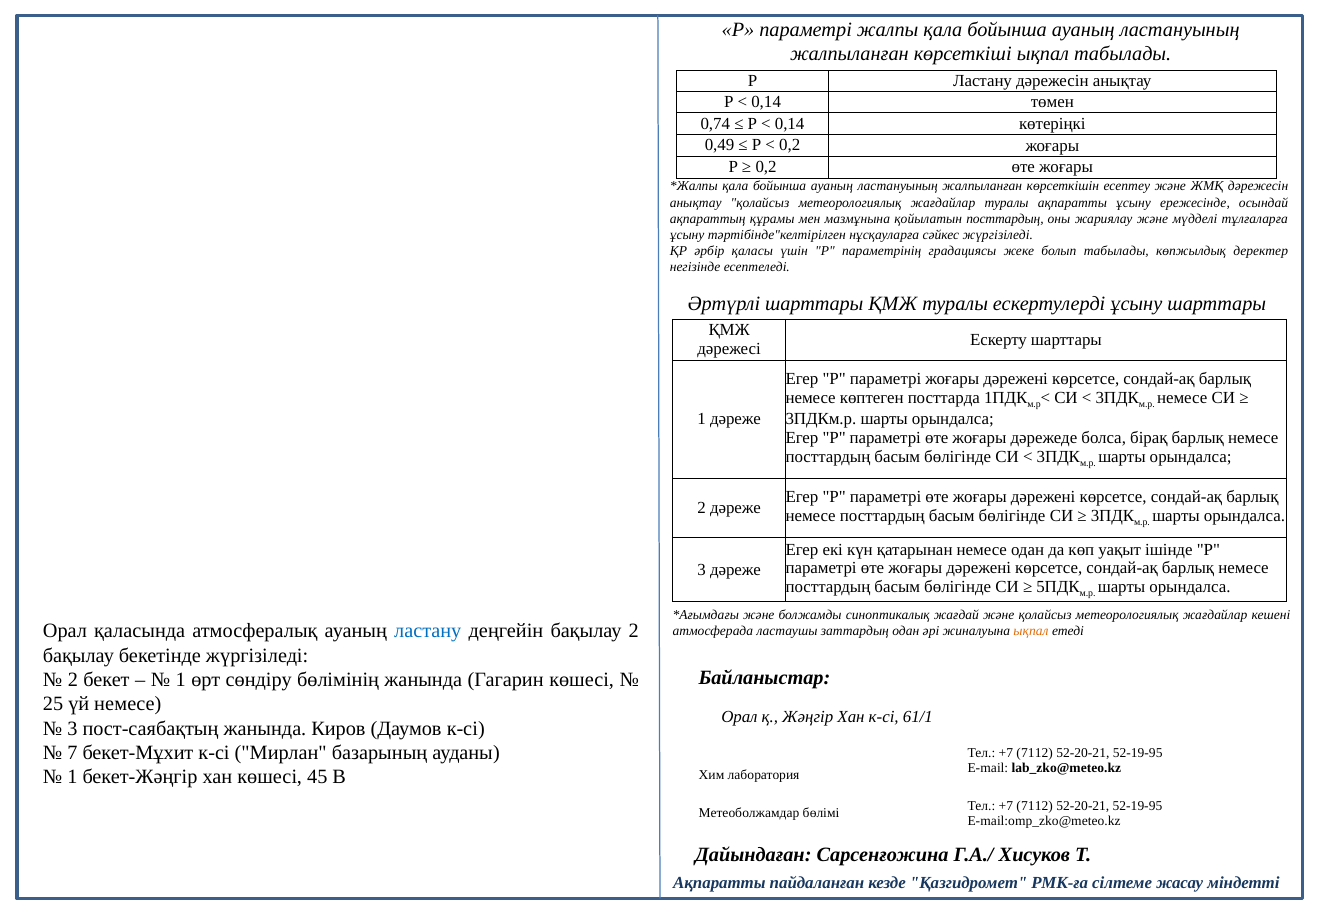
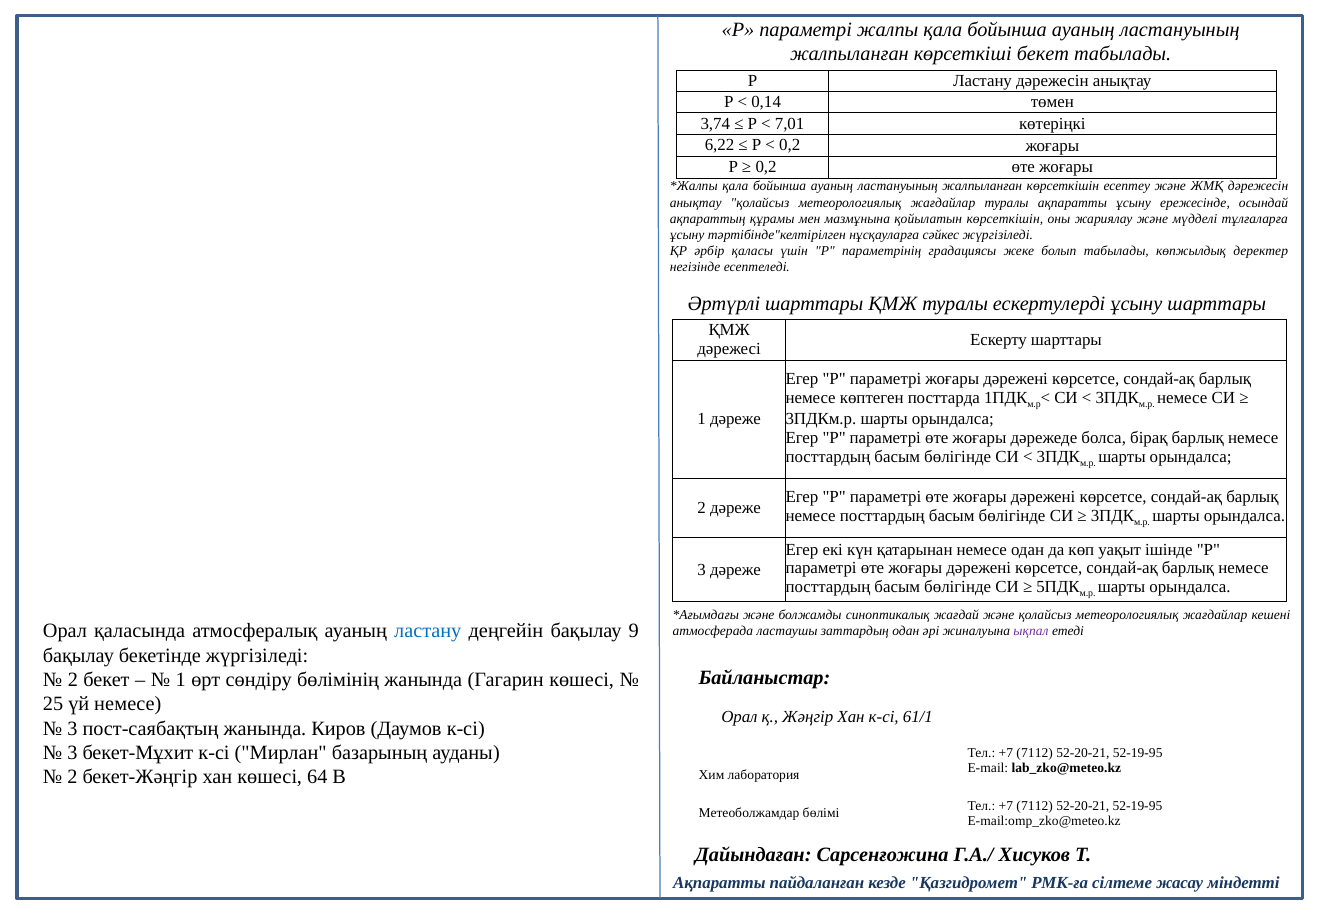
көрсеткіші ықпал: ықпал -> бекет
0,74: 0,74 -> 3,74
0,14 at (790, 123): 0,14 -> 7,01
0,49: 0,49 -> 6,22
қойылатын посттардың: посттардың -> көрсеткішін
бақылау 2: 2 -> 9
ықпал at (1031, 631) colour: orange -> purple
7 at (72, 753): 7 -> 3
1 at (72, 777): 1 -> 2
45: 45 -> 64
